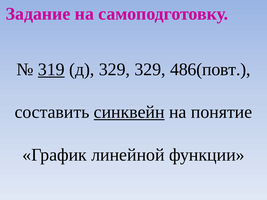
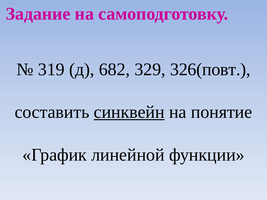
319 underline: present -> none
д 329: 329 -> 682
486(повт: 486(повт -> 326(повт
